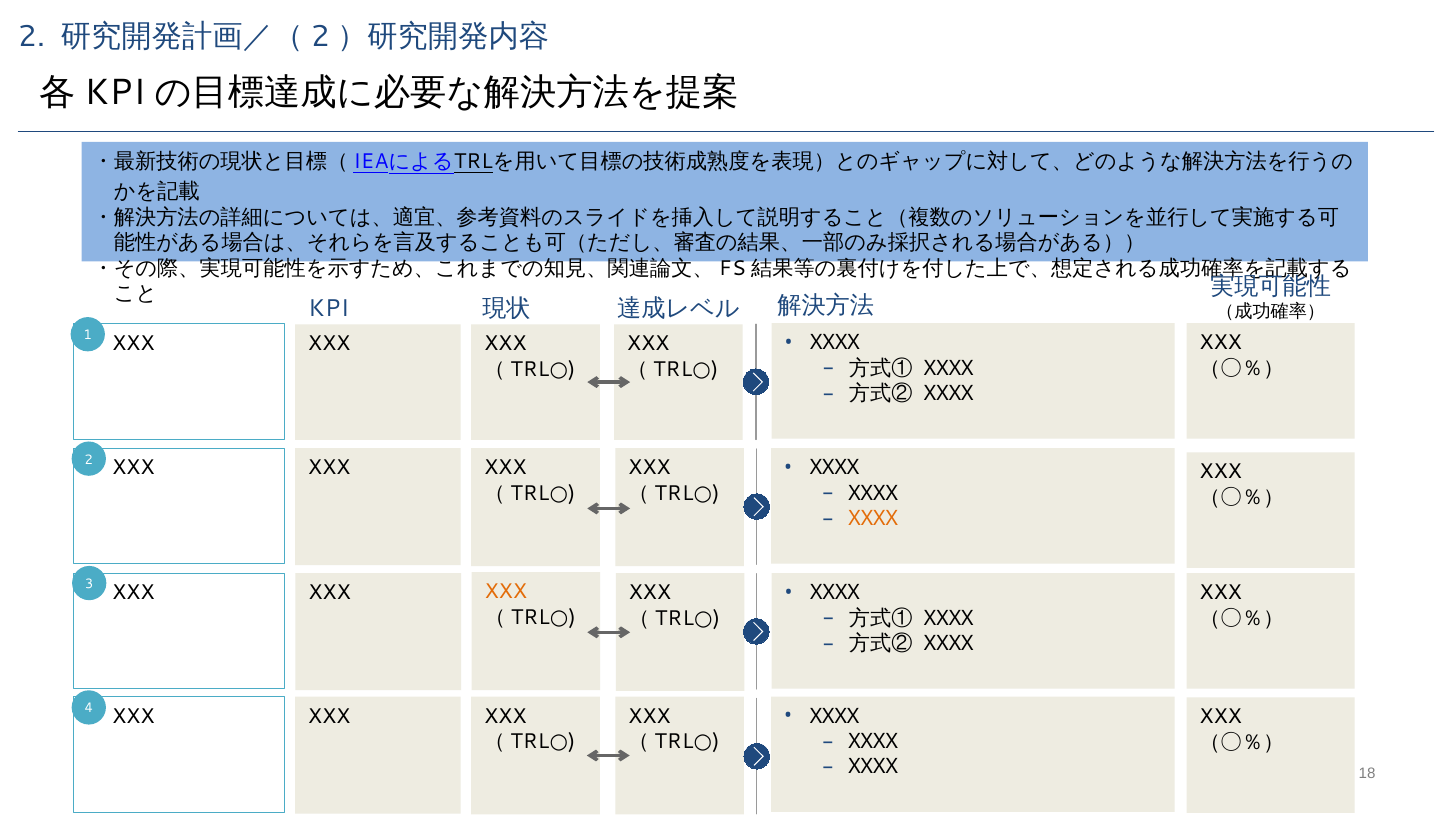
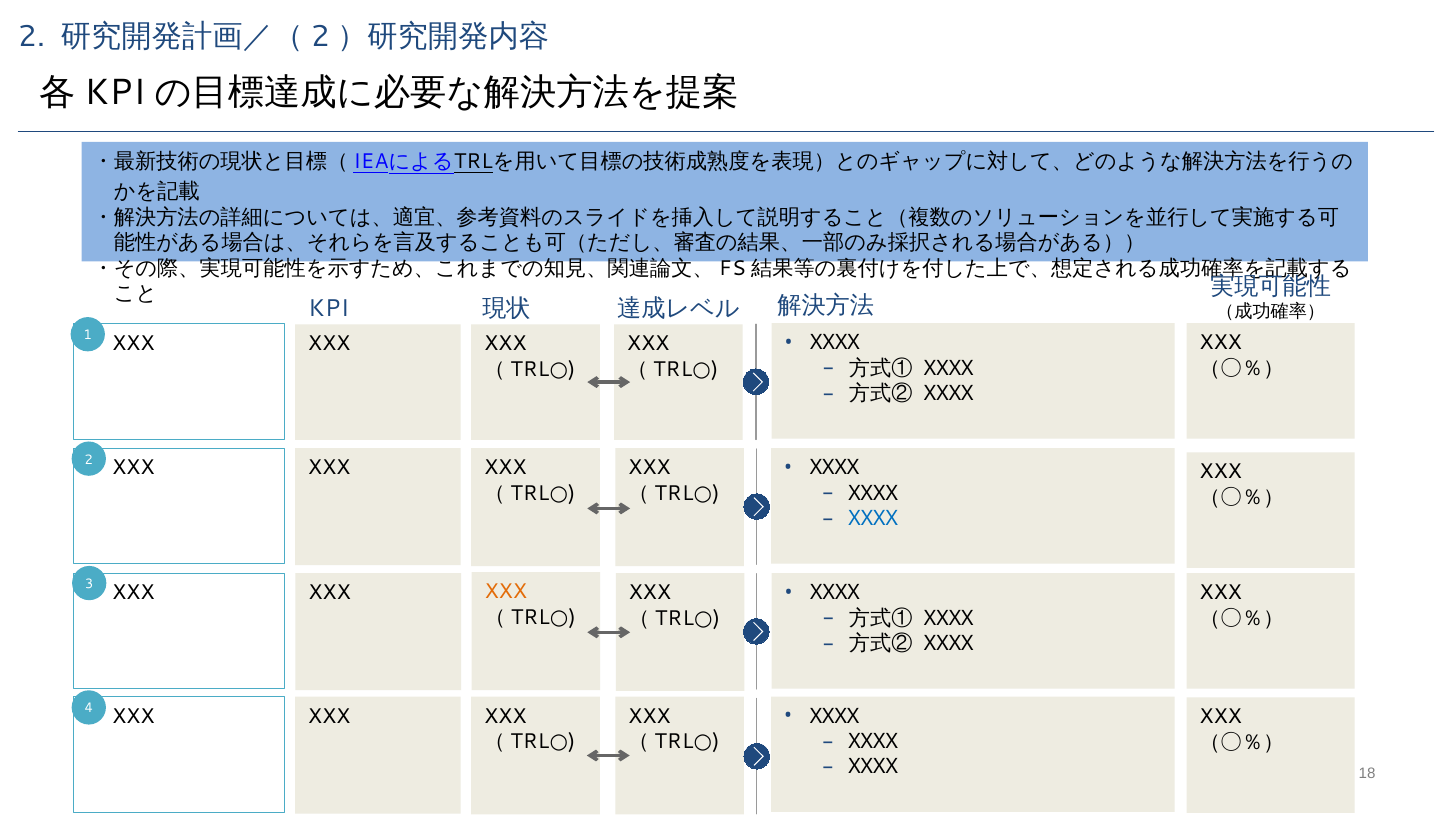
XXXX at (873, 518) colour: orange -> blue
